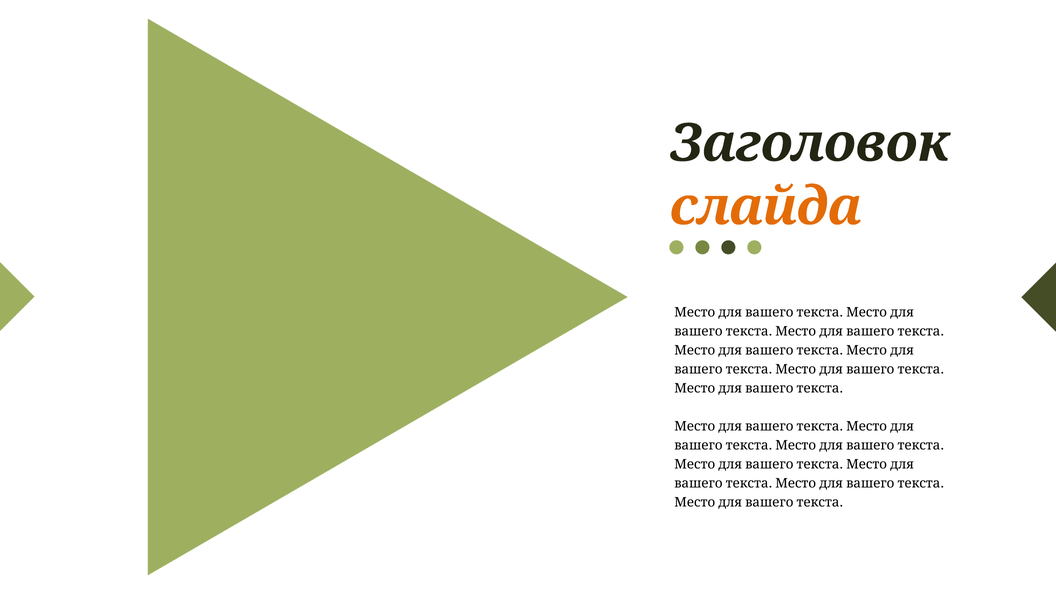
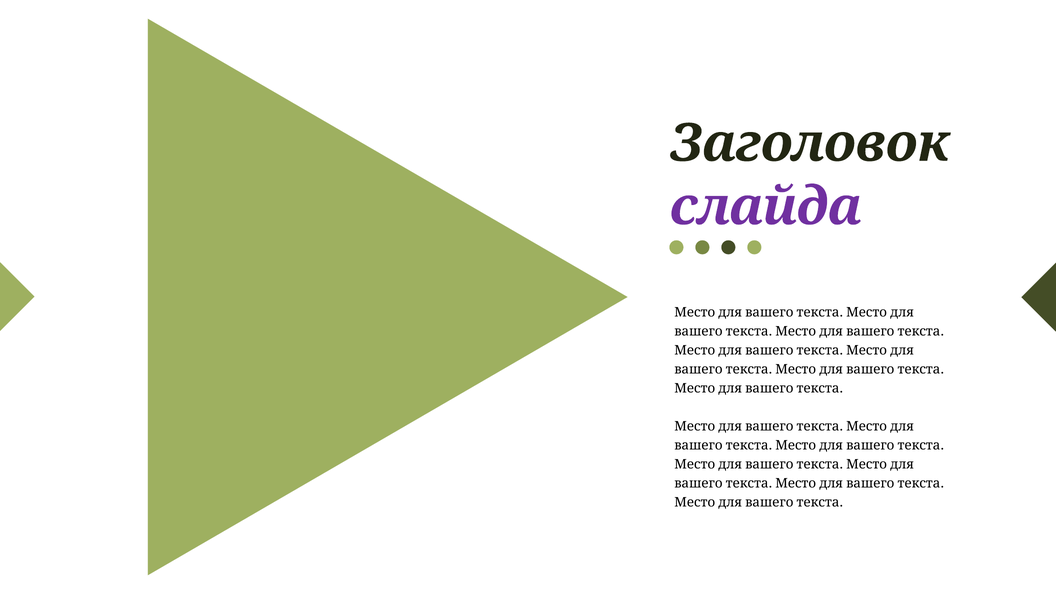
слайда colour: orange -> purple
